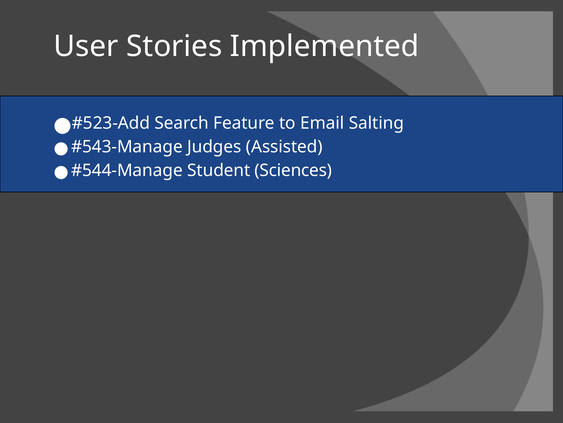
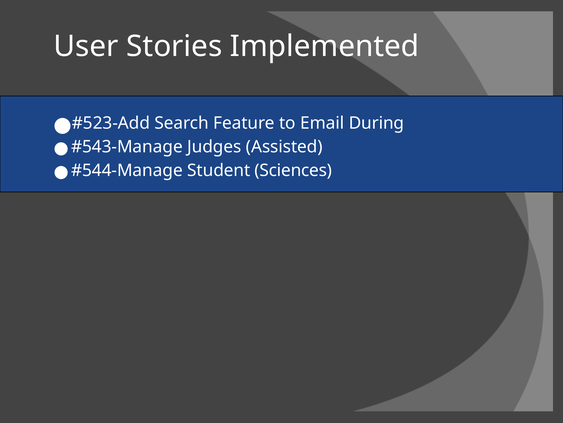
Salting: Salting -> During
